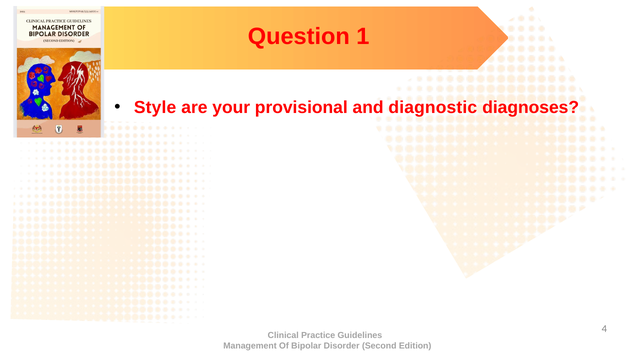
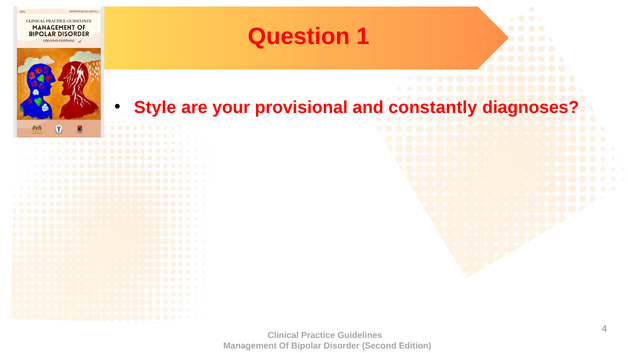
diagnostic: diagnostic -> constantly
